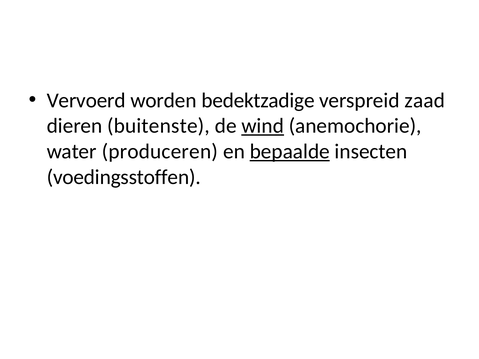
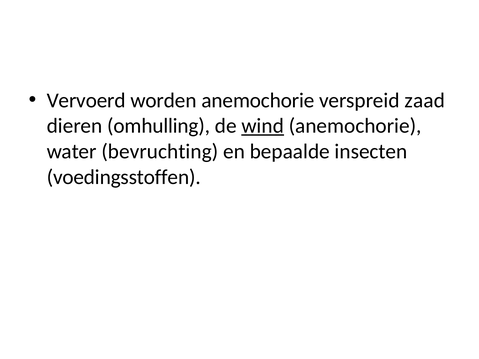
worden bedektzadige: bedektzadige -> anemochorie
buitenste: buitenste -> omhulling
produceren: produceren -> bevruchting
bepaalde underline: present -> none
